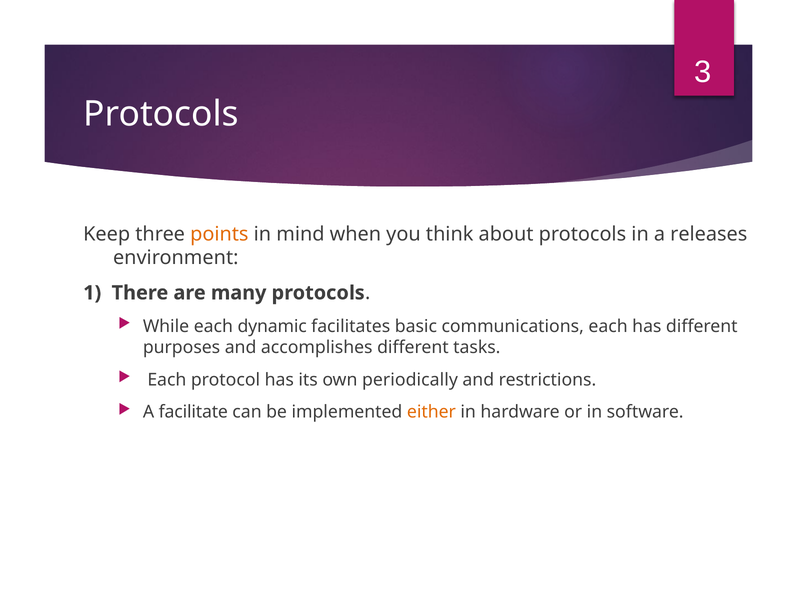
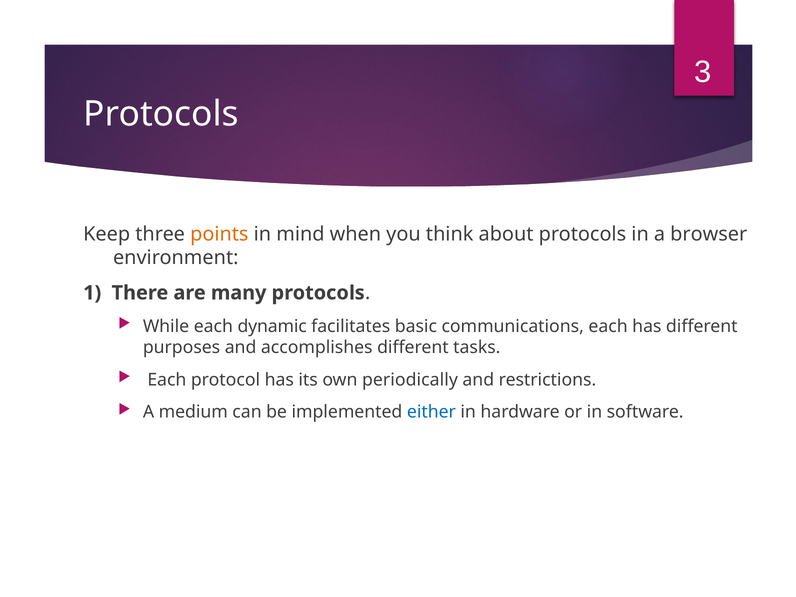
releases: releases -> browser
facilitate: facilitate -> medium
either colour: orange -> blue
